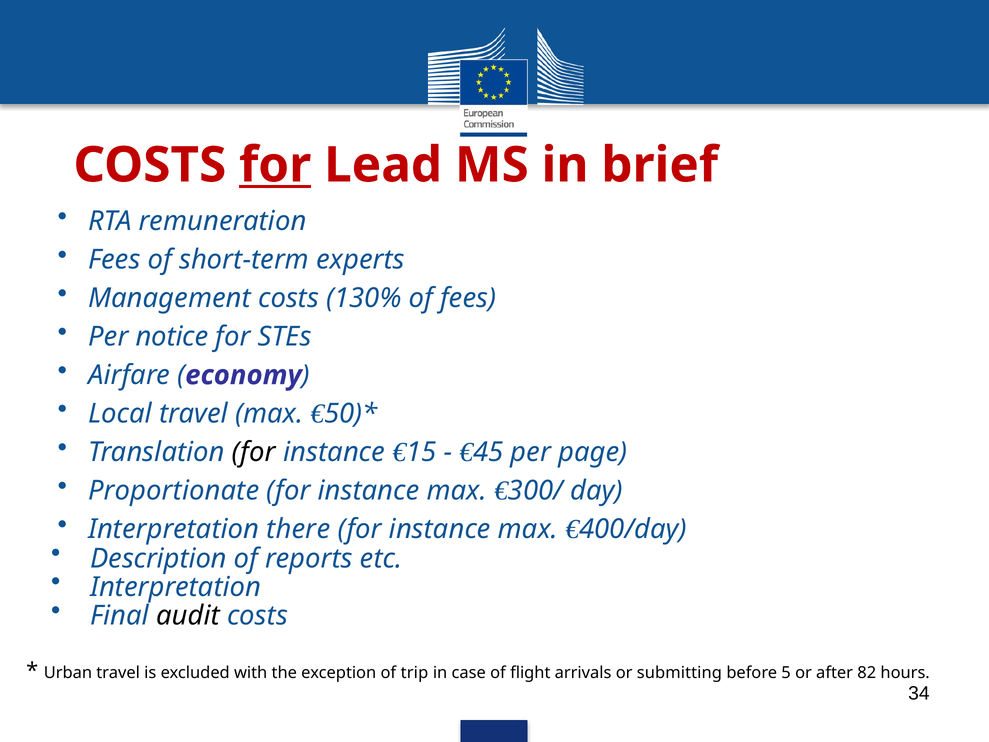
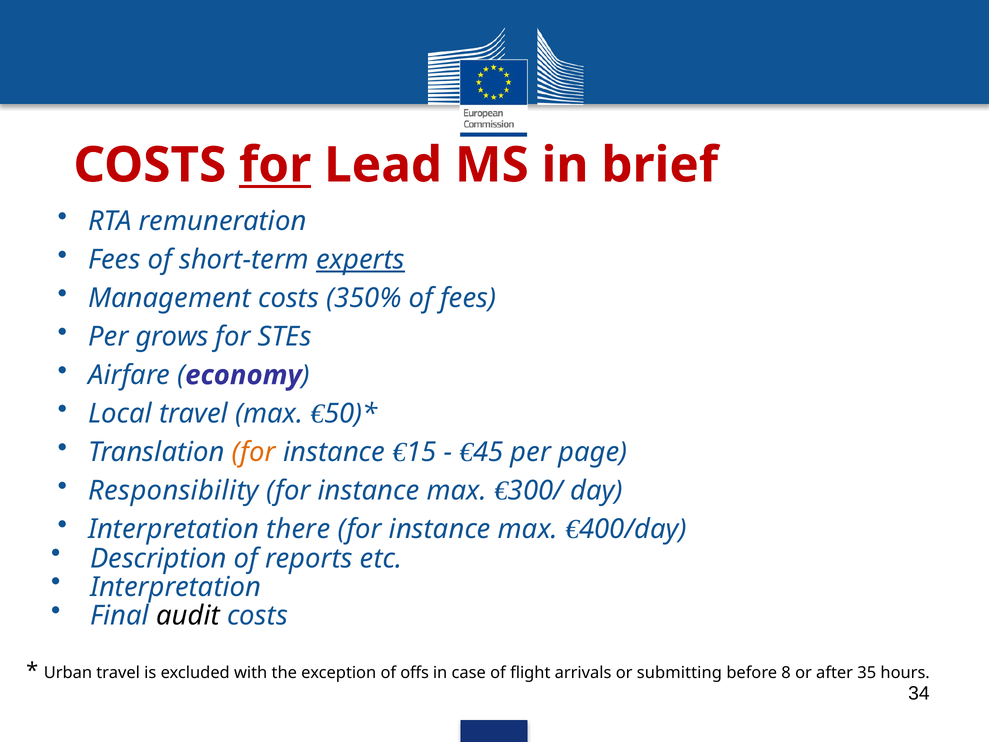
experts underline: none -> present
130%: 130% -> 350%
notice: notice -> grows
for at (254, 452) colour: black -> orange
Proportionate: Proportionate -> Responsibility
trip: trip -> offs
5: 5 -> 8
82: 82 -> 35
